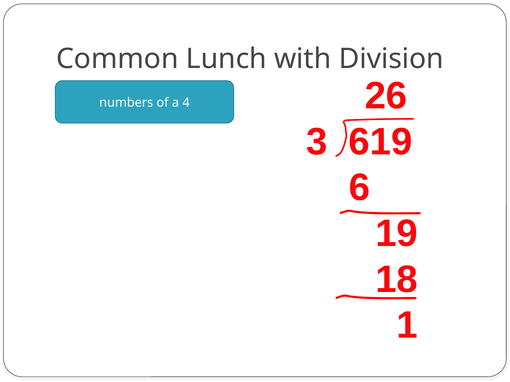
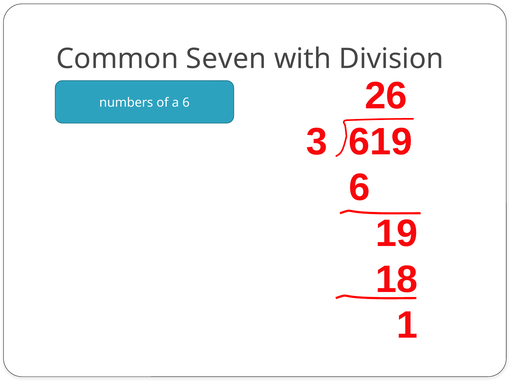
Lunch: Lunch -> Seven
a 4: 4 -> 6
